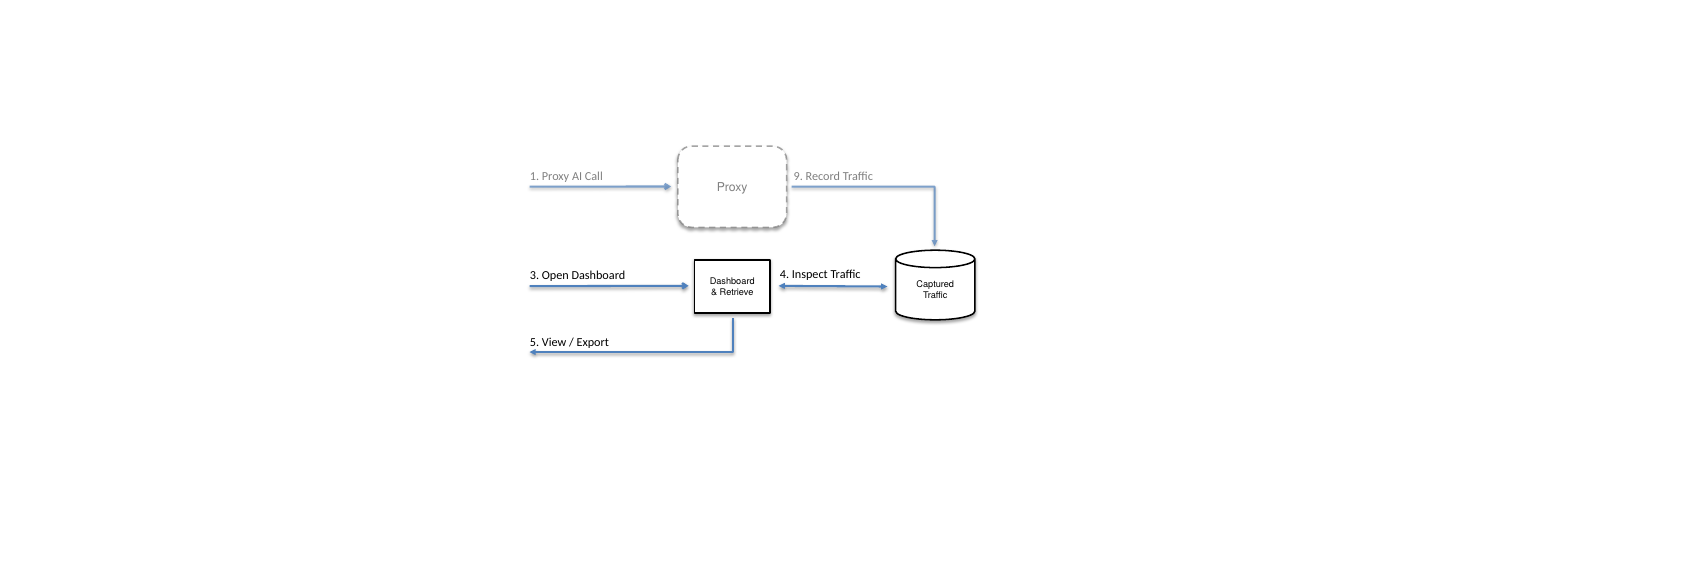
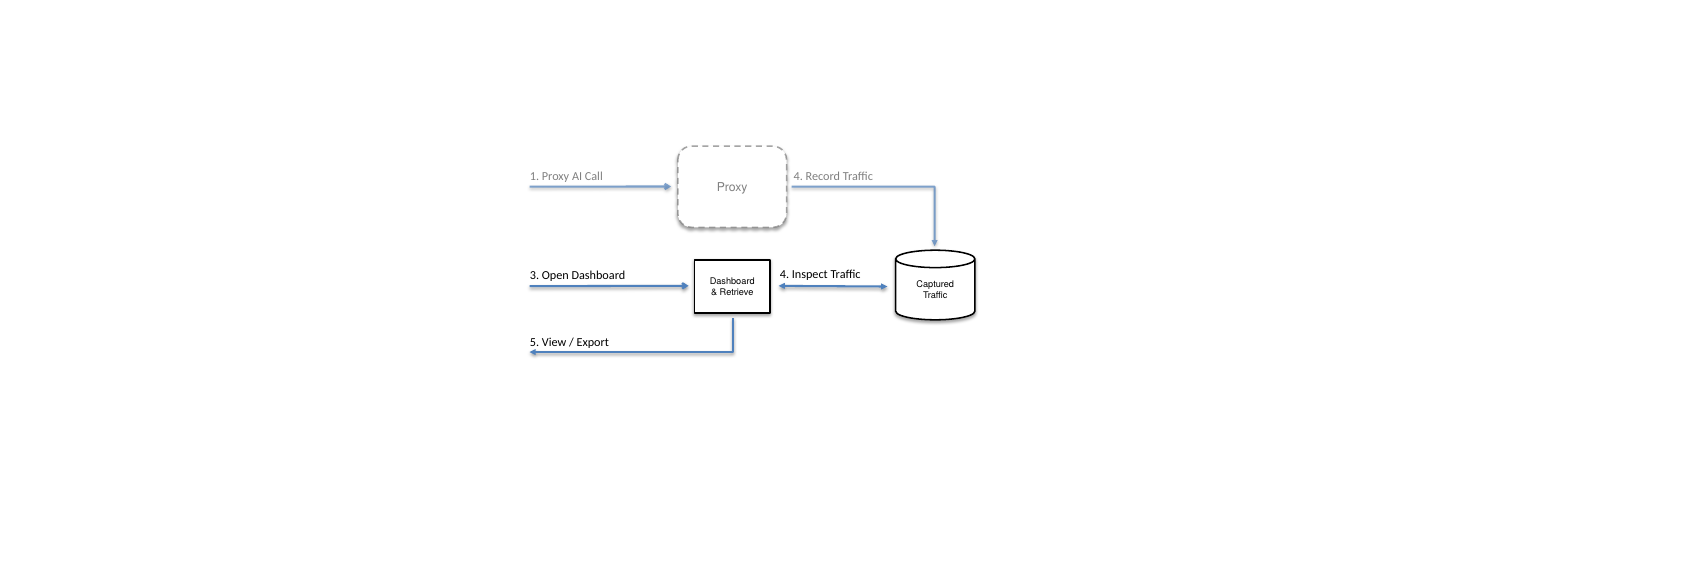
Call 9: 9 -> 4
